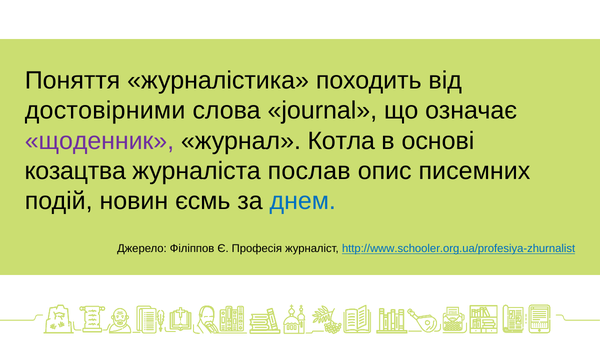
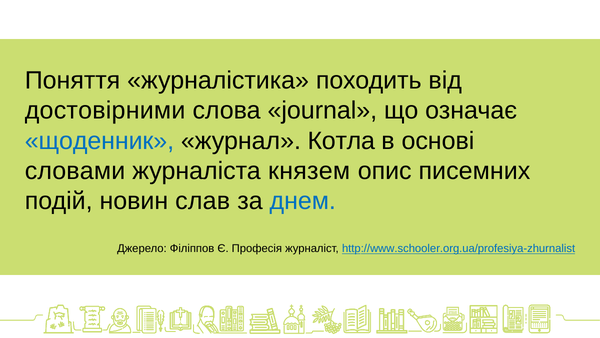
щоденник colour: purple -> blue
козацтва: козацтва -> словами
послав: послав -> князем
єсмь: єсмь -> слав
